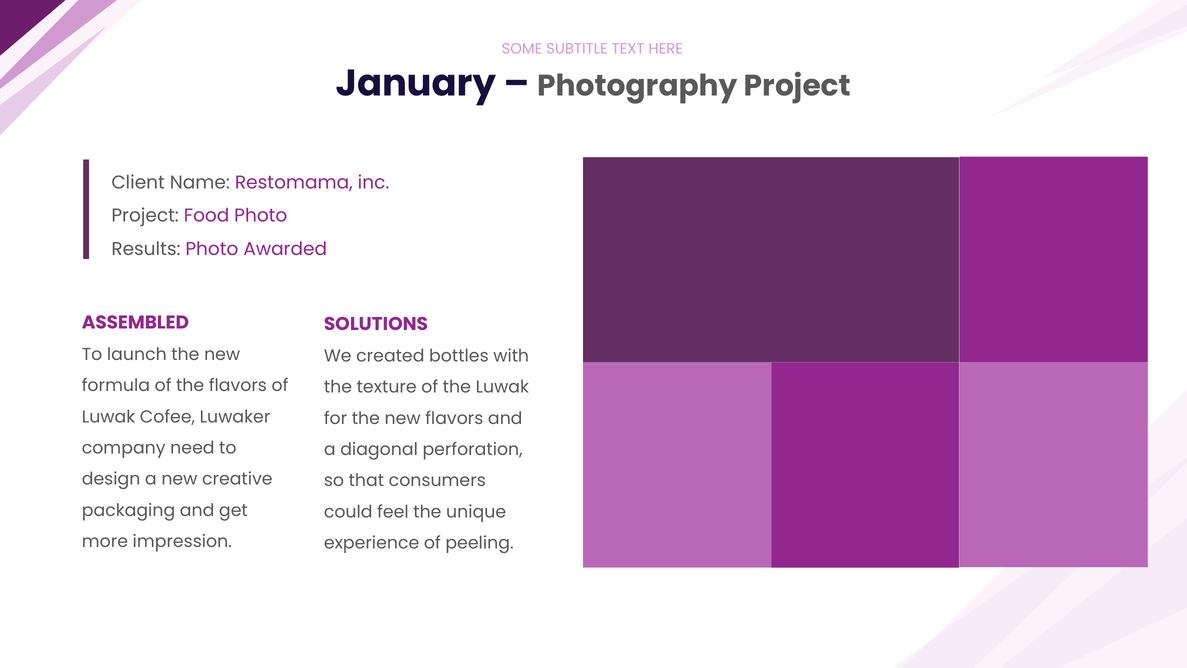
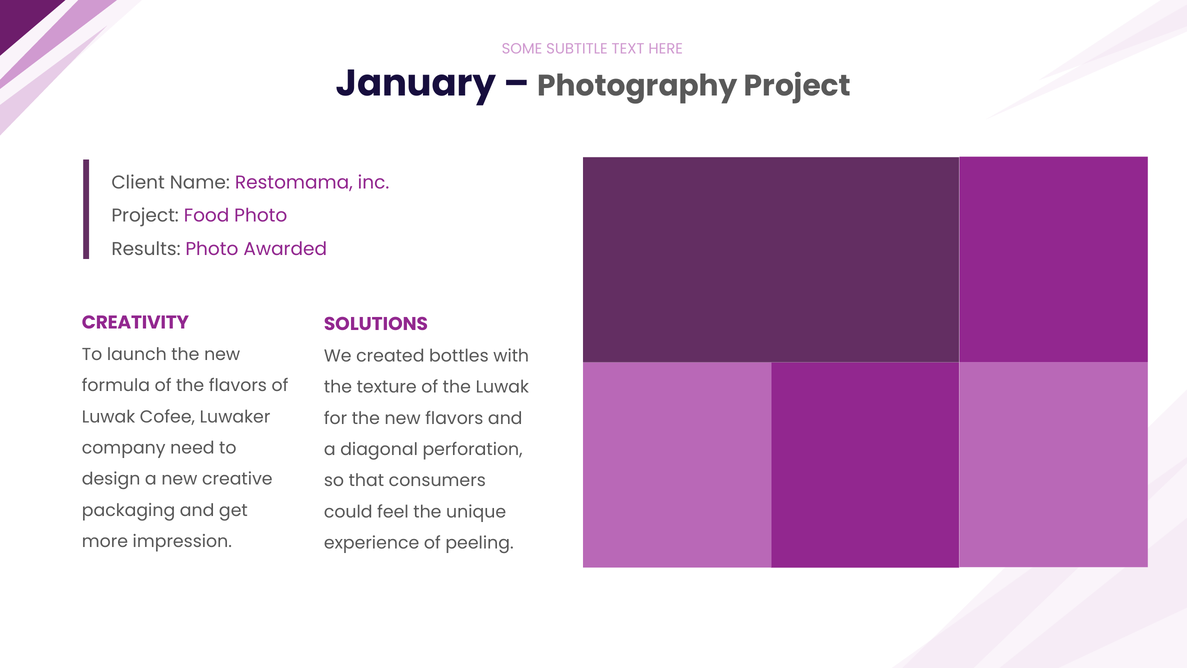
ASSEMBLED: ASSEMBLED -> CREATIVITY
